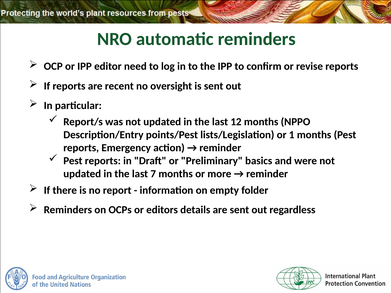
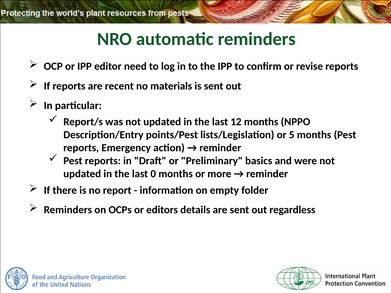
oversight: oversight -> materials
1: 1 -> 5
7: 7 -> 0
